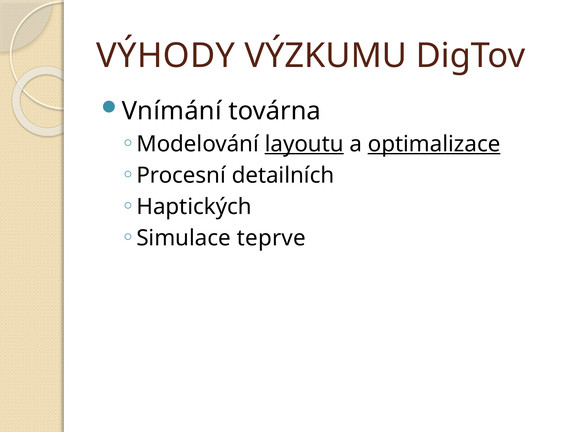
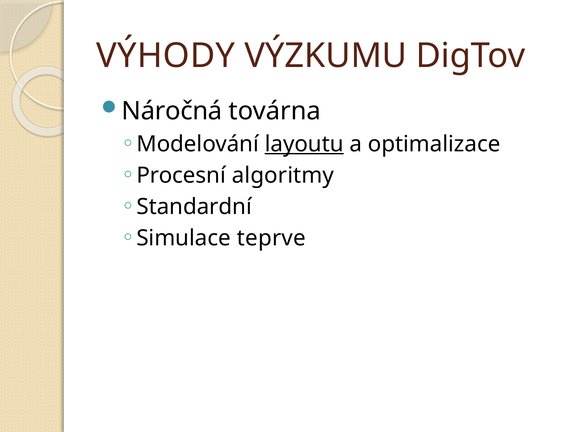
Vnímání: Vnímání -> Náročná
optimalizace underline: present -> none
detailních: detailních -> algoritmy
Haptických: Haptických -> Standardní
